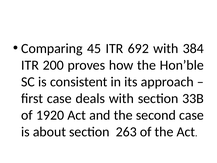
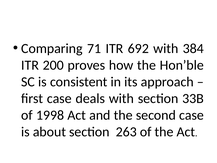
45: 45 -> 71
1920: 1920 -> 1998
